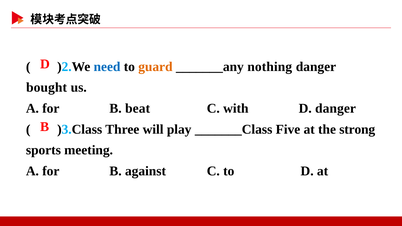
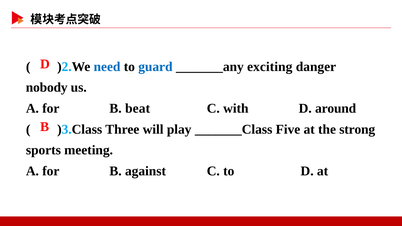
guard colour: orange -> blue
nothing: nothing -> exciting
bought: bought -> nobody
D danger: danger -> around
